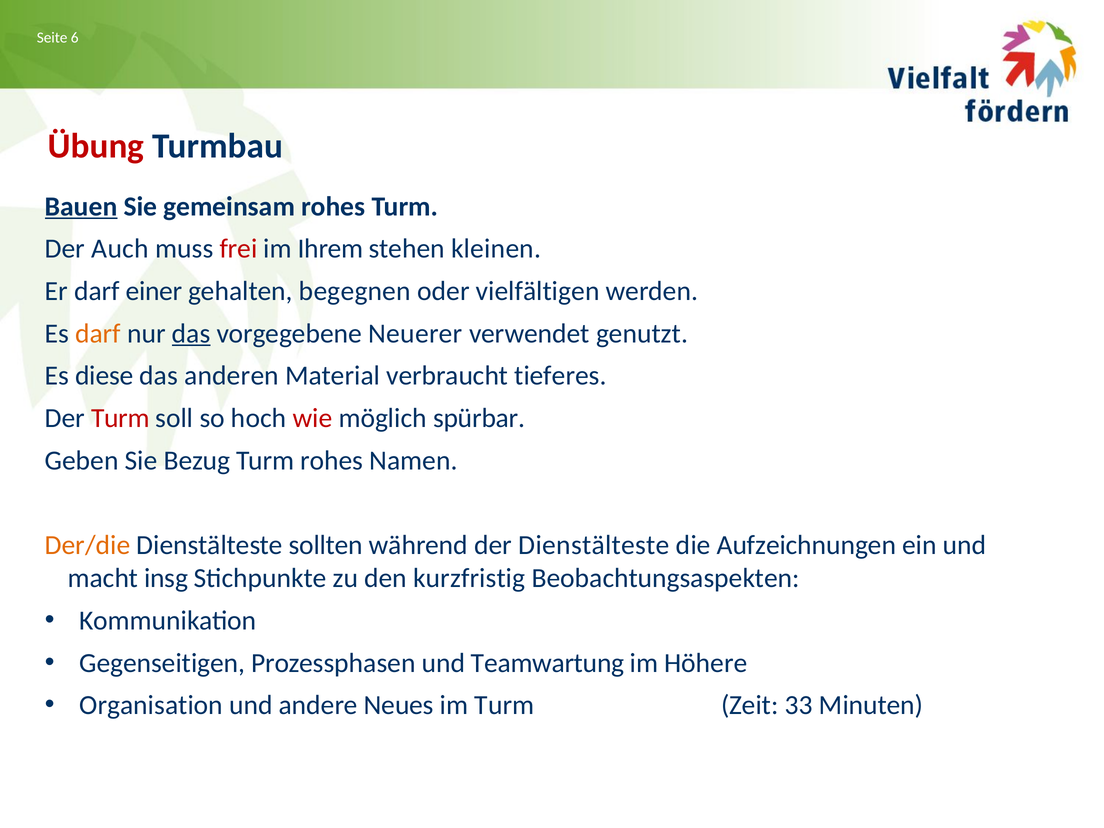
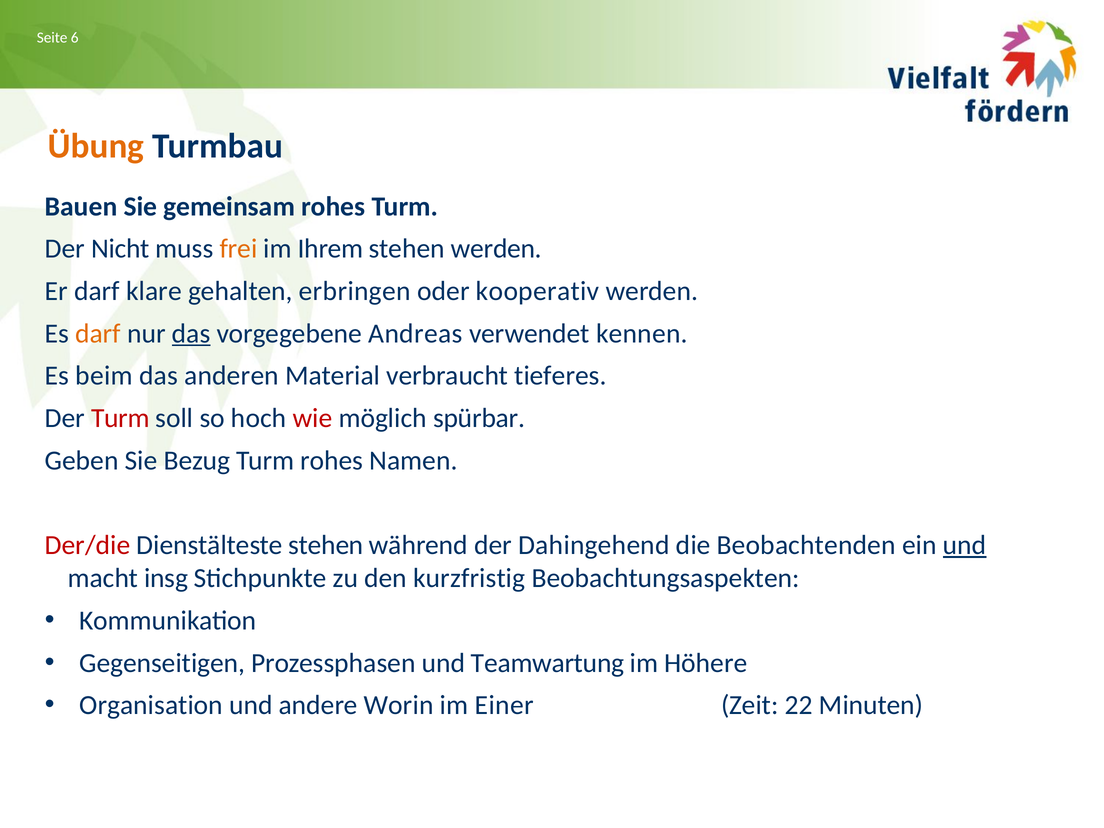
Übung colour: red -> orange
Bauen underline: present -> none
Auch: Auch -> Nicht
frei colour: red -> orange
stehen kleinen: kleinen -> werden
einer: einer -> klare
begegnen: begegnen -> erbringen
vielfältigen: vielfältigen -> kooperativ
Neuerer: Neuerer -> Andreas
genutzt: genutzt -> kennen
diese: diese -> beim
Der/die colour: orange -> red
Dienstälteste sollten: sollten -> stehen
der Dienstälteste: Dienstälteste -> Dahingehend
Aufzeichnungen: Aufzeichnungen -> Beobachtenden
und at (965, 545) underline: none -> present
Neues: Neues -> Worin
im Turm: Turm -> Einer
33: 33 -> 22
